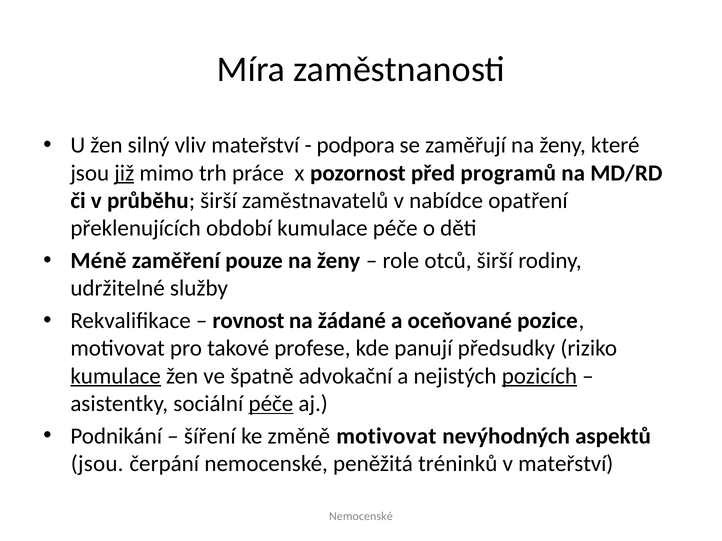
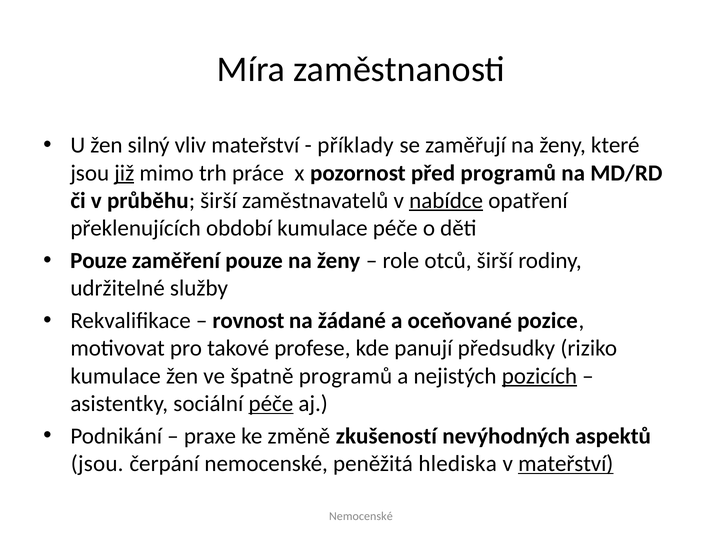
podpora: podpora -> příklady
nabídce underline: none -> present
Méně at (98, 261): Méně -> Pouze
kumulace at (116, 376) underline: present -> none
špatně advokační: advokační -> programů
šíření: šíření -> praxe
změně motivovat: motivovat -> zkušeností
tréninků: tréninků -> hlediska
mateřství at (566, 464) underline: none -> present
